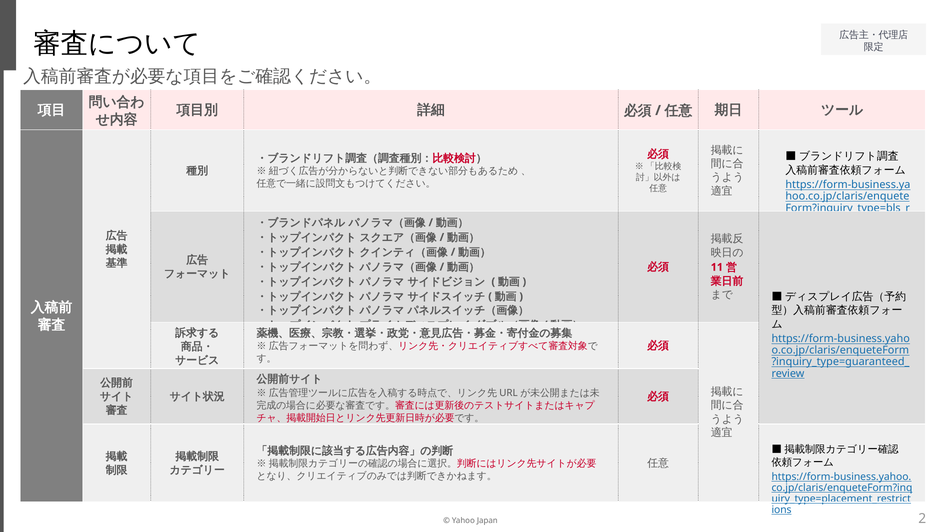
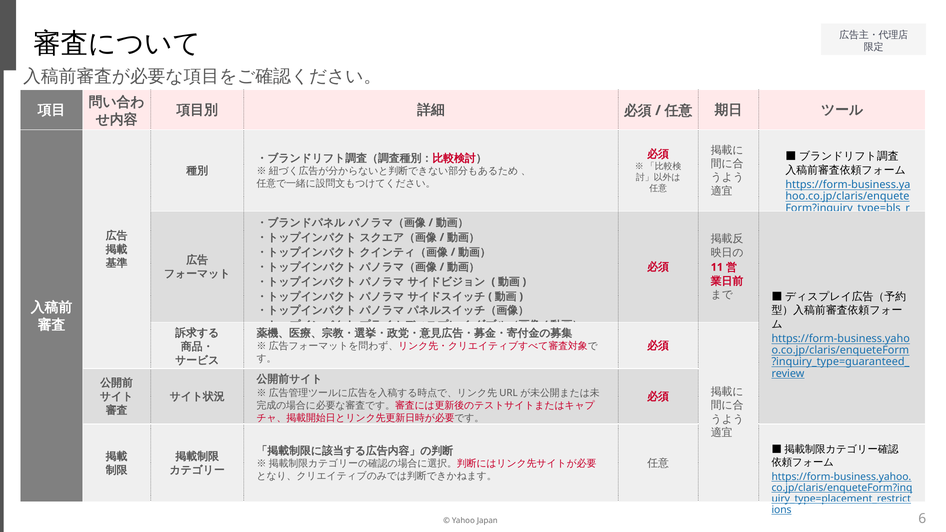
2: 2 -> 6
